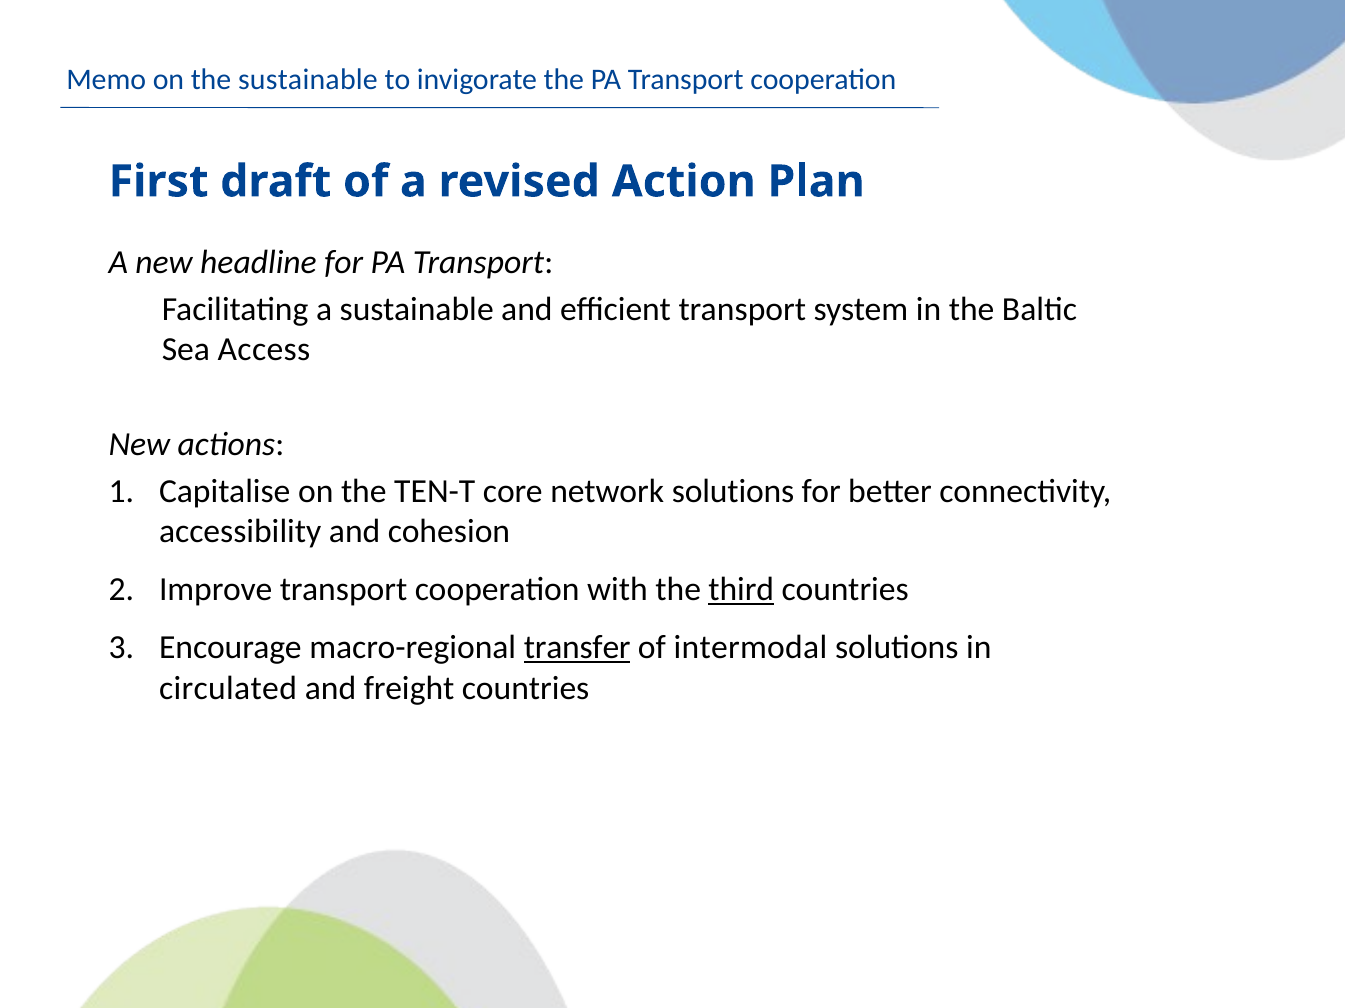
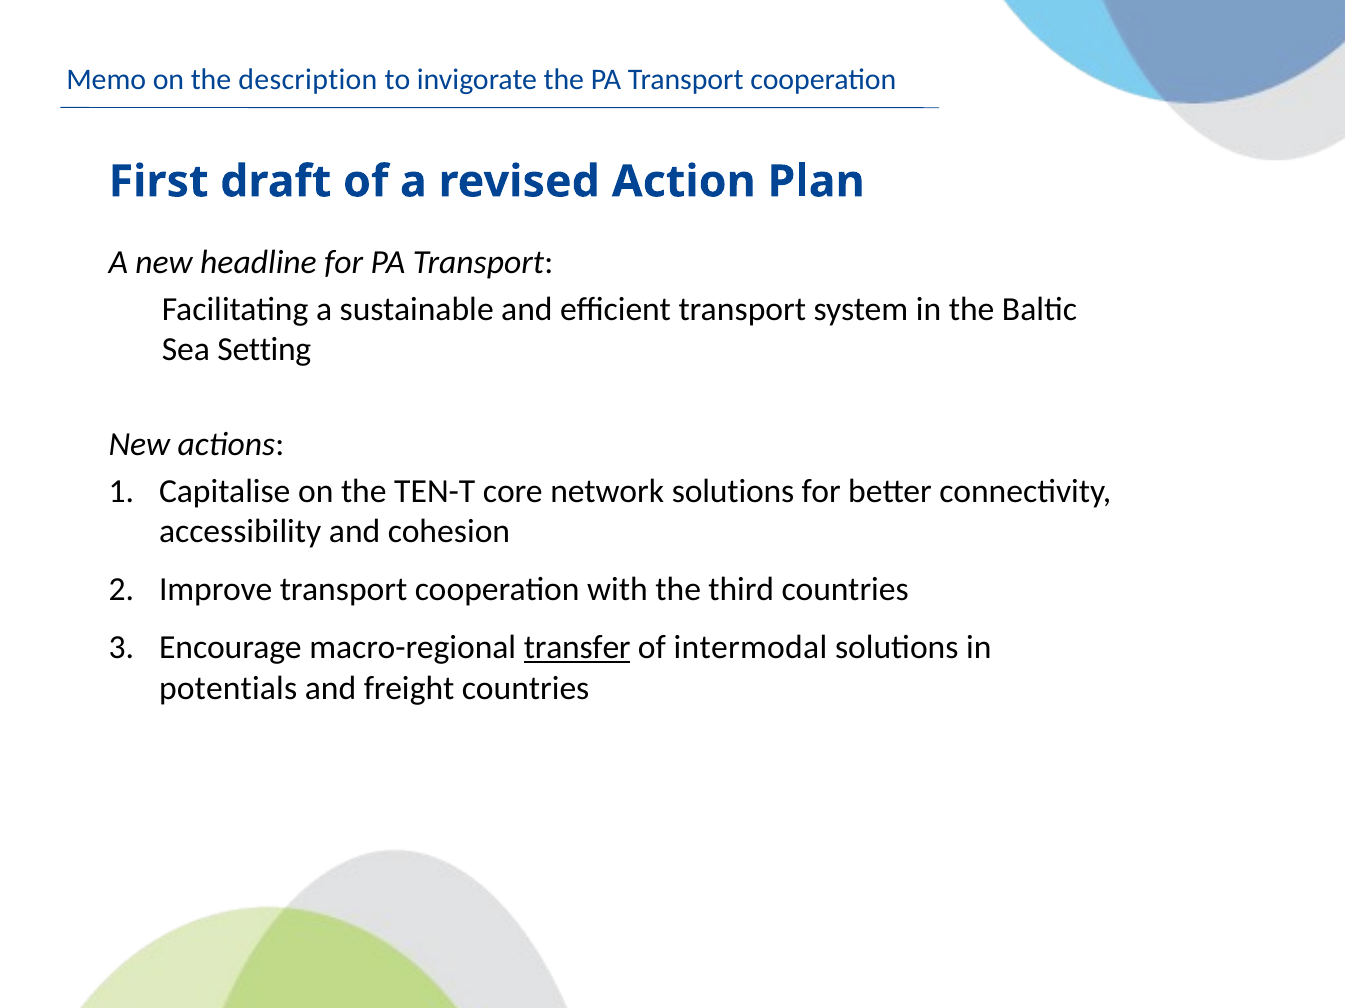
the sustainable: sustainable -> description
Access: Access -> Setting
third underline: present -> none
circulated: circulated -> potentials
